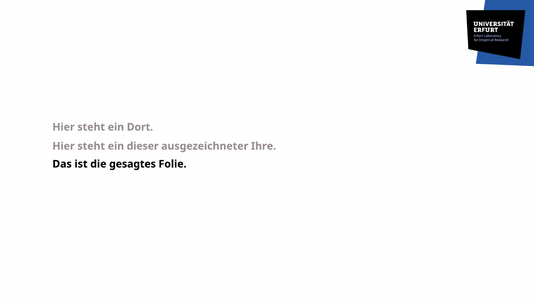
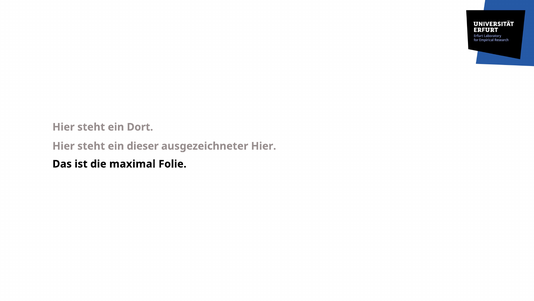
ausgezeichneter Ihre: Ihre -> Hier
gesagtes: gesagtes -> maximal
